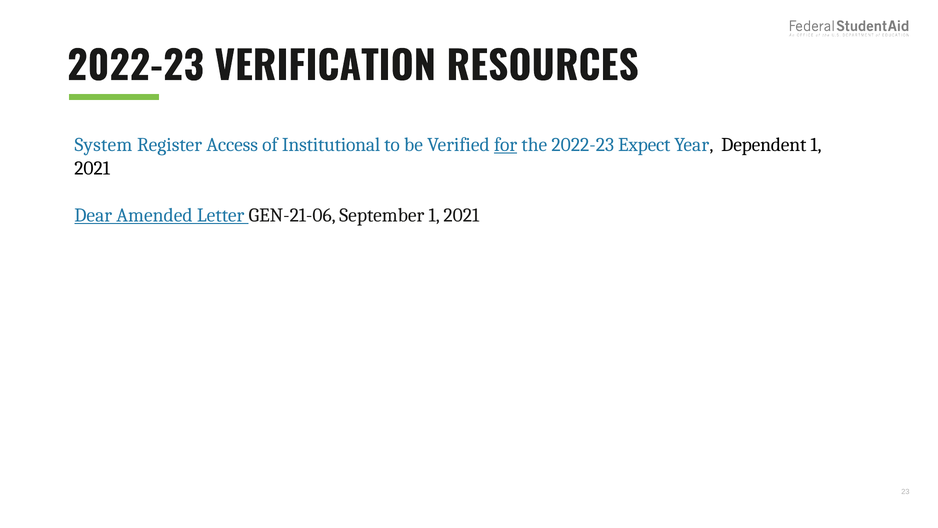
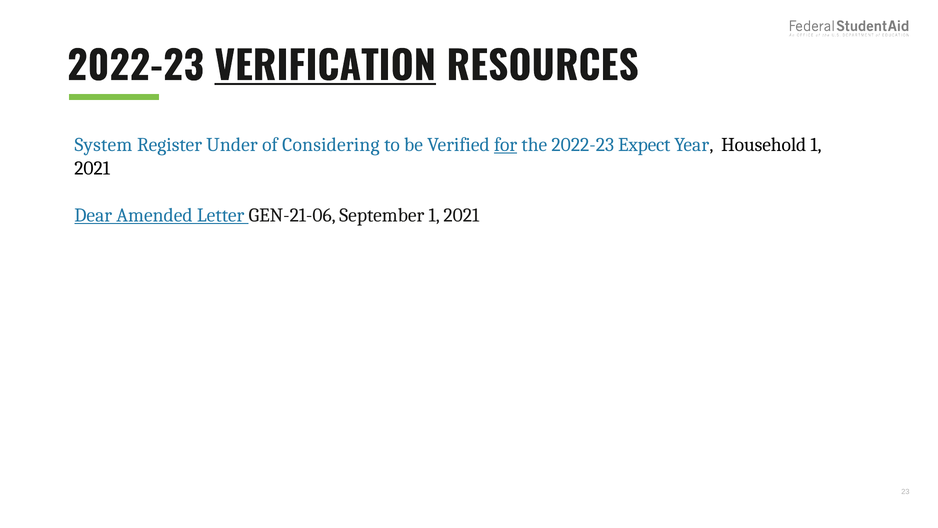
VERIFICATION underline: none -> present
Access: Access -> Under
Institutional: Institutional -> Considering
Dependent: Dependent -> Household
